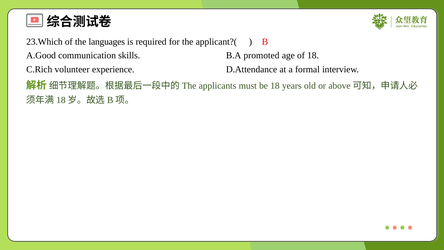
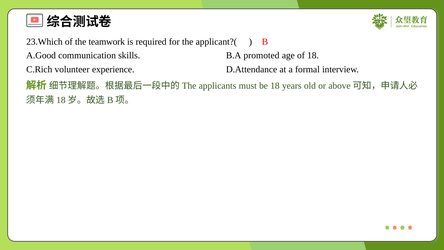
languages: languages -> teamwork
